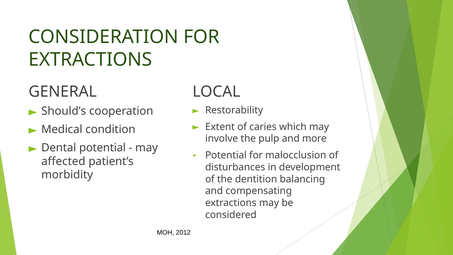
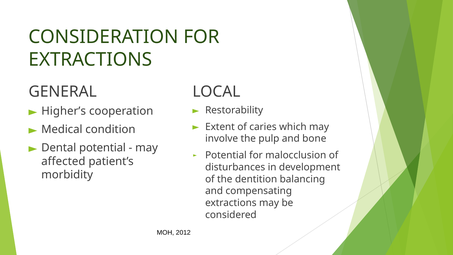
Should’s: Should’s -> Higher’s
more: more -> bone
